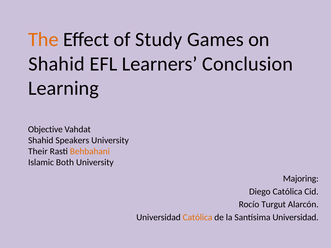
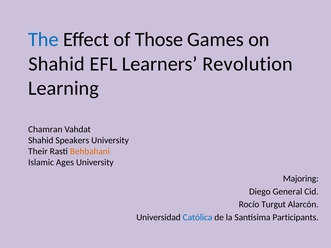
The colour: orange -> blue
Study: Study -> Those
Conclusion: Conclusion -> Revolution
Objective: Objective -> Chamran
Both: Both -> Ages
Diego Católica: Católica -> General
Católica at (198, 218) colour: orange -> blue
Santísima Universidad: Universidad -> Participants
